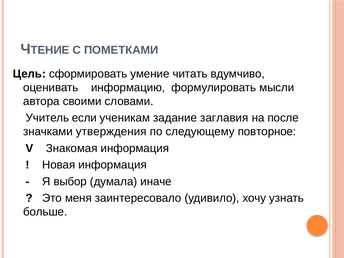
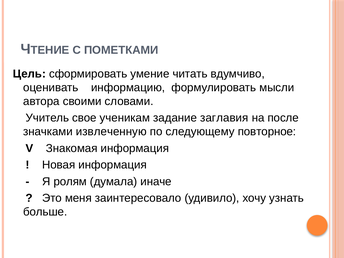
если: если -> свое
утверждения: утверждения -> извлеченную
выбор: выбор -> ролям
